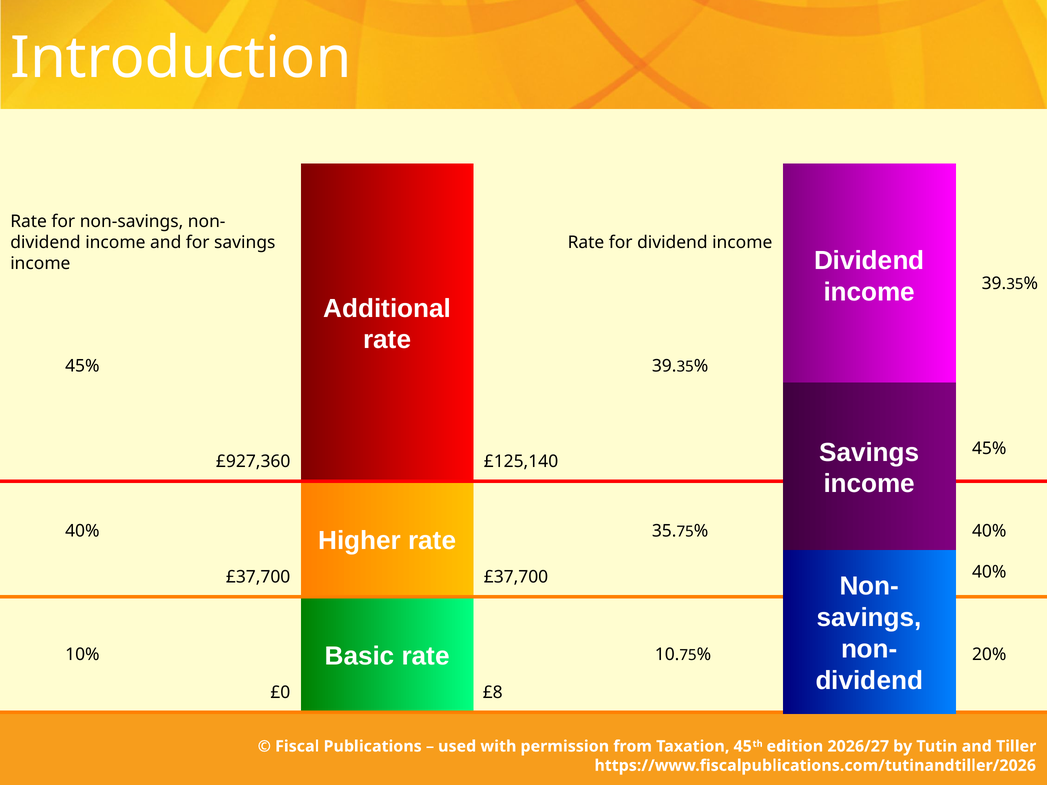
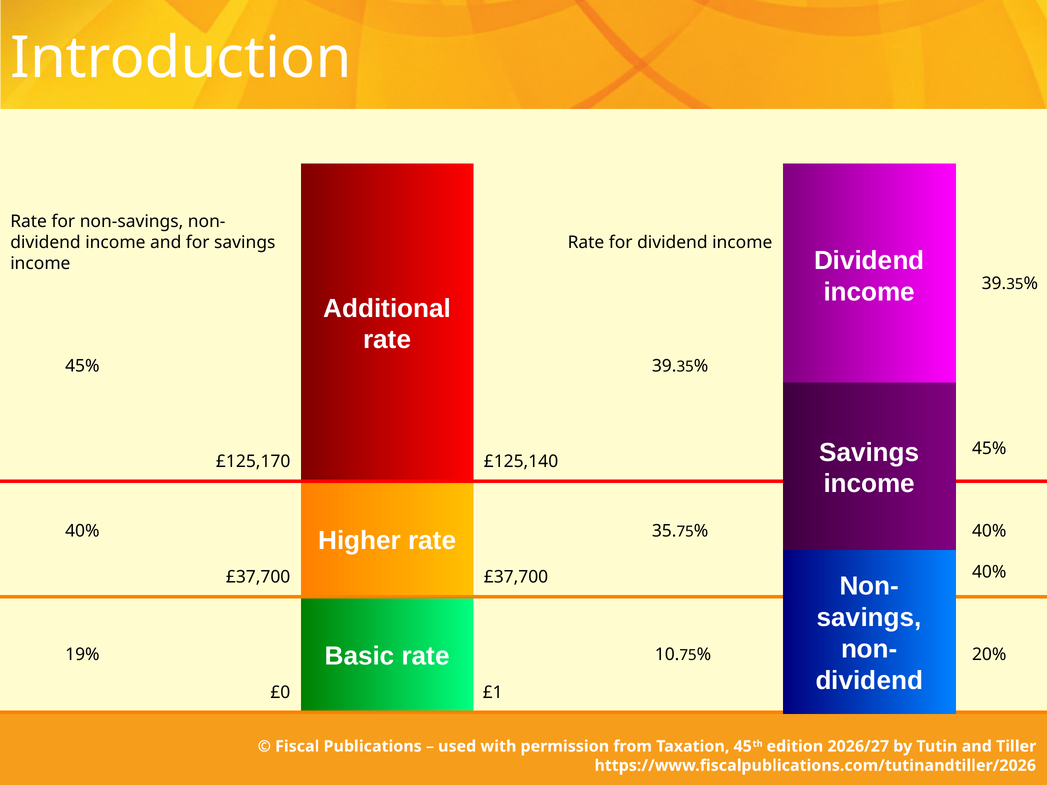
£927,360: £927,360 -> £125,170
10%: 10% -> 19%
£8: £8 -> £1
